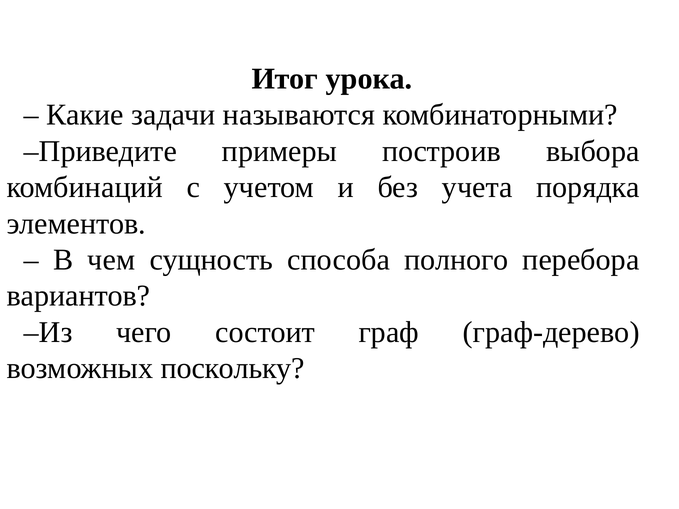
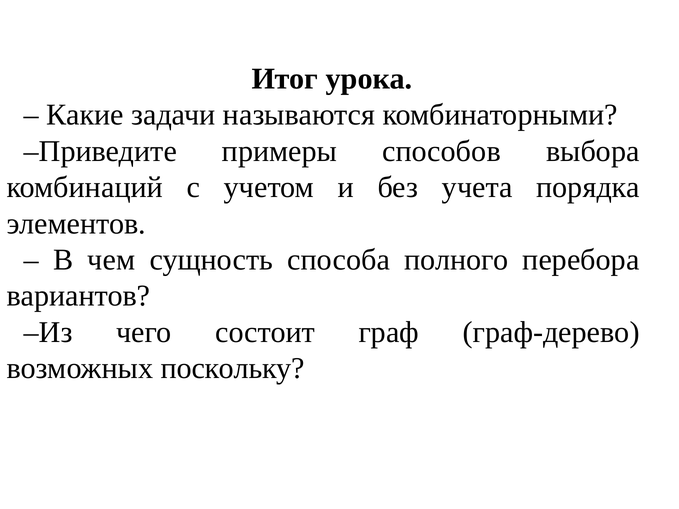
построив: построив -> способов
